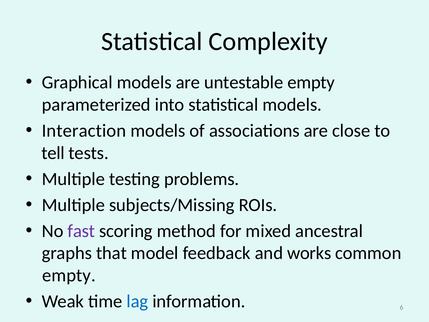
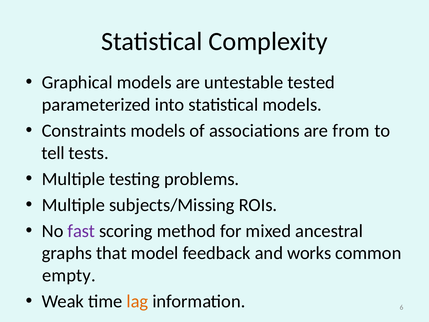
untestable empty: empty -> tested
Interaction: Interaction -> Constraints
close: close -> from
lag colour: blue -> orange
